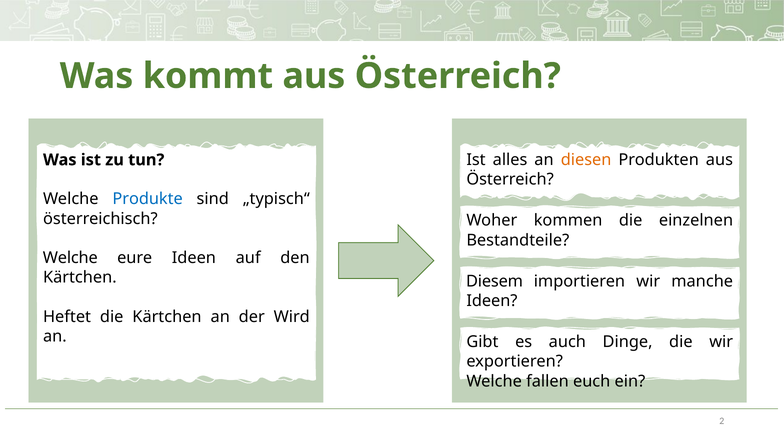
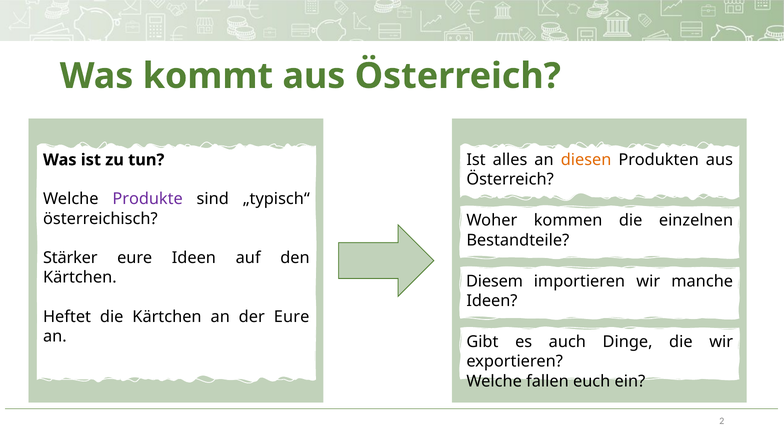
Produkte colour: blue -> purple
Welche at (70, 258): Welche -> Stärker
der Wird: Wird -> Eure
